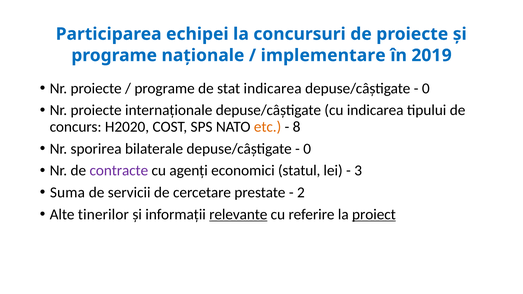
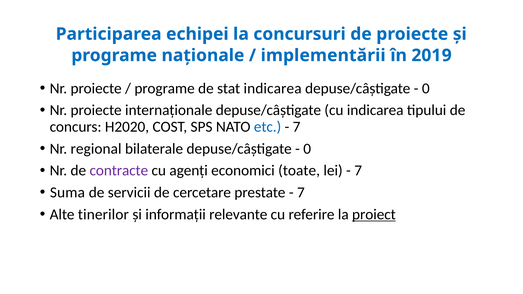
implementare: implementare -> implementării
etc colour: orange -> blue
8 at (297, 127): 8 -> 7
sporirea: sporirea -> regional
statul: statul -> toate
3 at (358, 171): 3 -> 7
2 at (301, 193): 2 -> 7
relevante underline: present -> none
